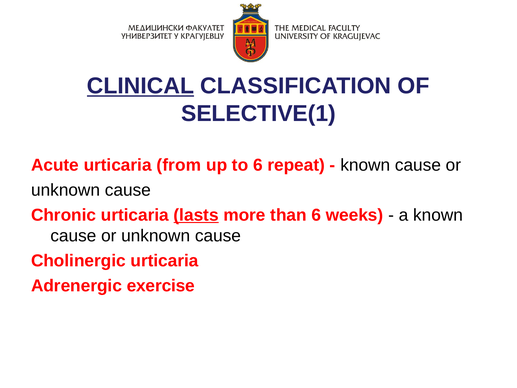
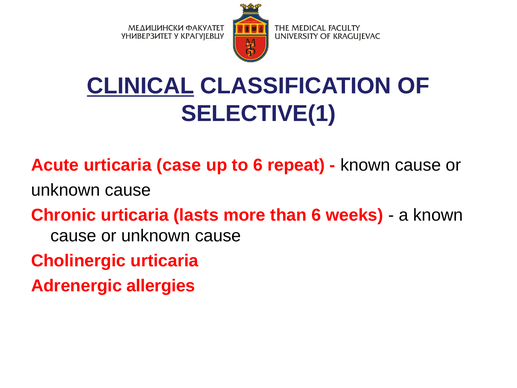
from: from -> case
lasts underline: present -> none
exercise: exercise -> allergies
